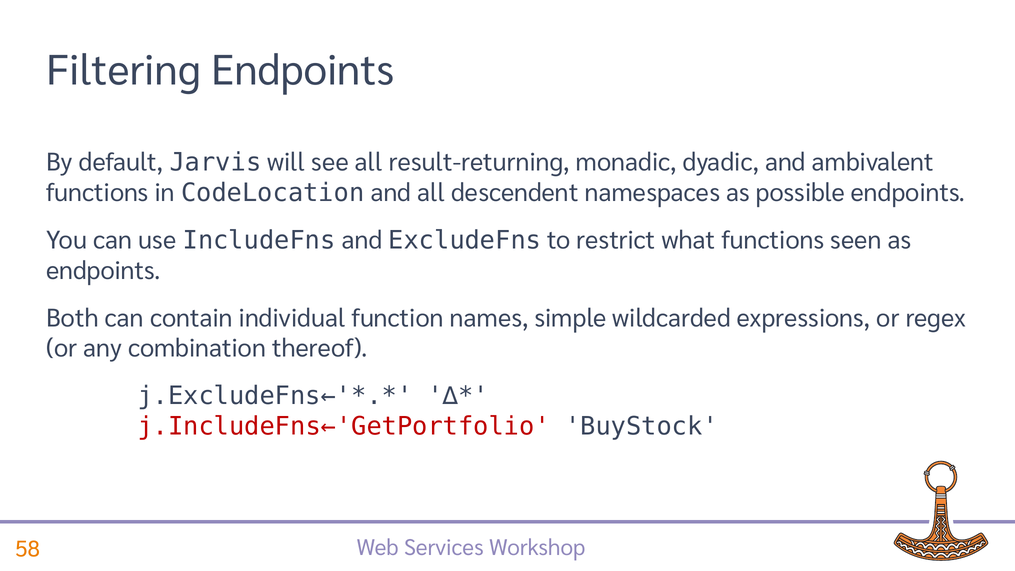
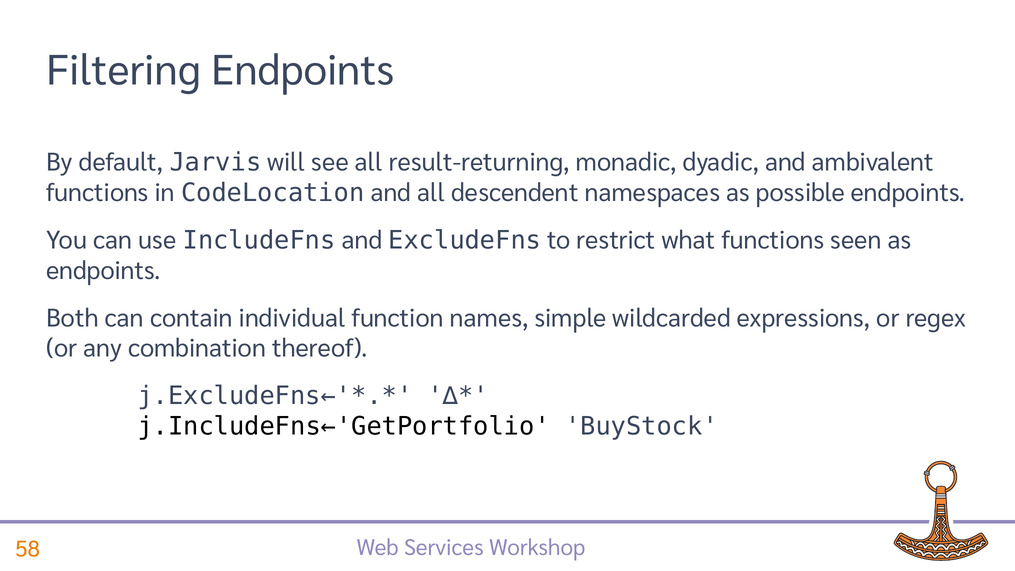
j.IncludeFns←'GetPortfolio colour: red -> black
